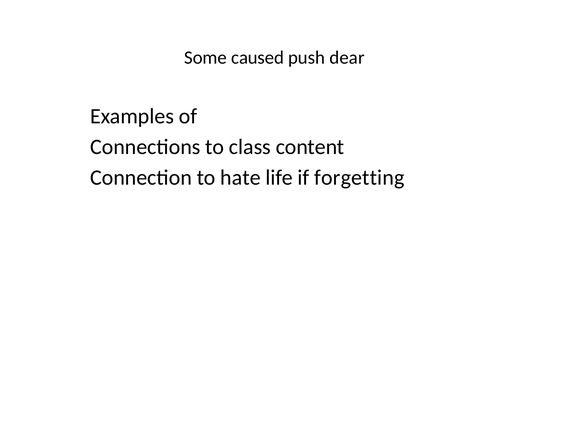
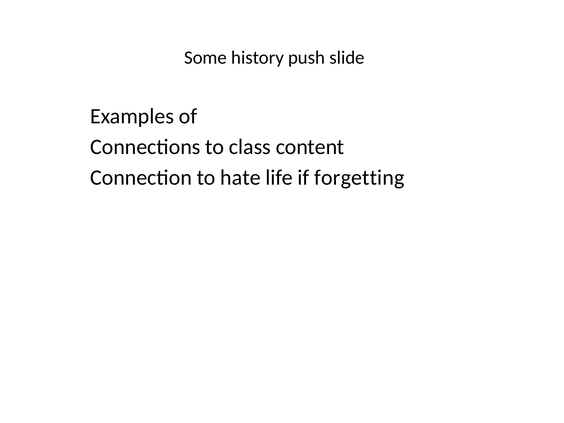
caused: caused -> history
dear: dear -> slide
